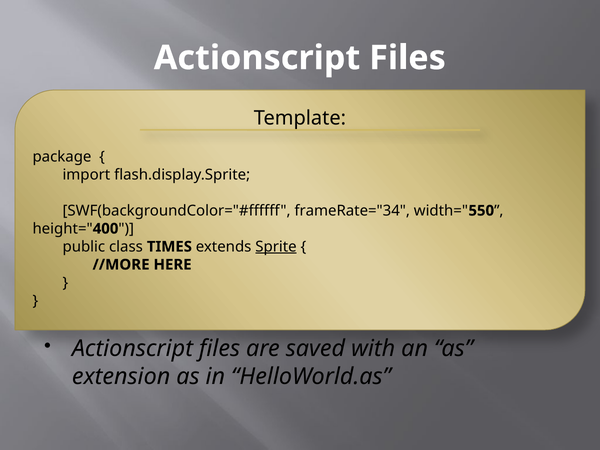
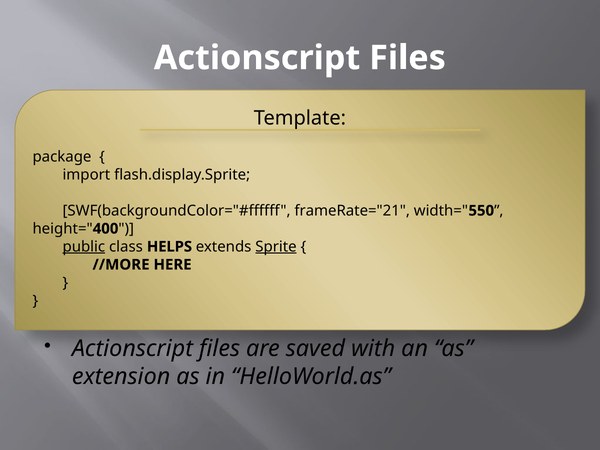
frameRate="34: frameRate="34 -> frameRate="21
public underline: none -> present
TIMES: TIMES -> HELPS
